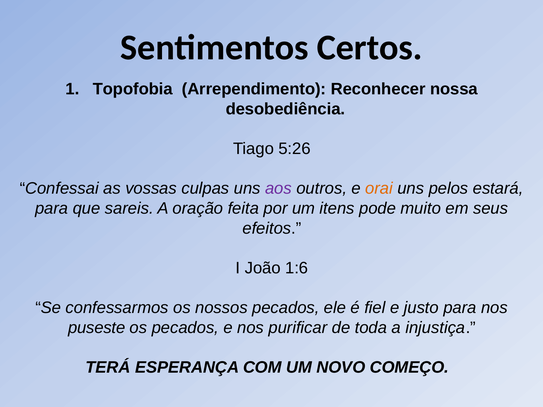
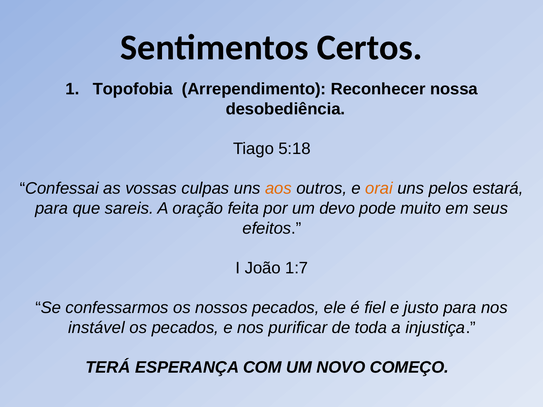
5:26: 5:26 -> 5:18
aos colour: purple -> orange
itens: itens -> devo
1:6: 1:6 -> 1:7
puseste: puseste -> instável
